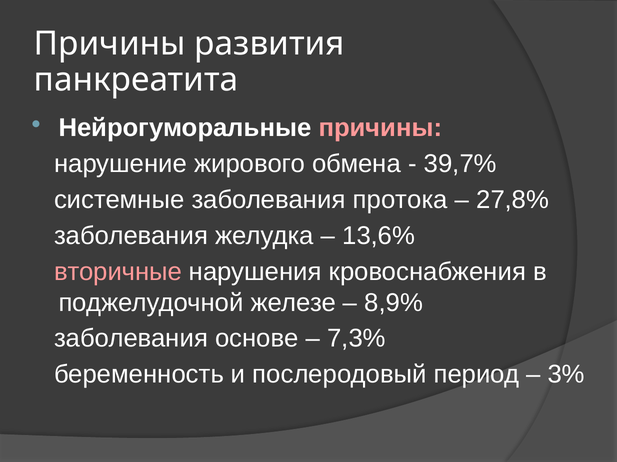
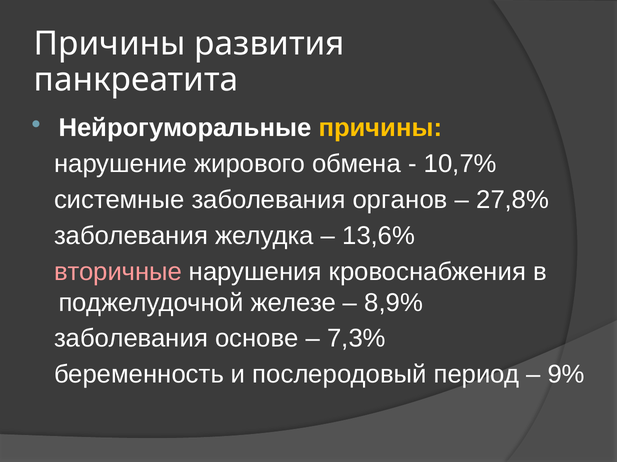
причины at (380, 128) colour: pink -> yellow
39,7%: 39,7% -> 10,7%
протока: протока -> органов
3%: 3% -> 9%
